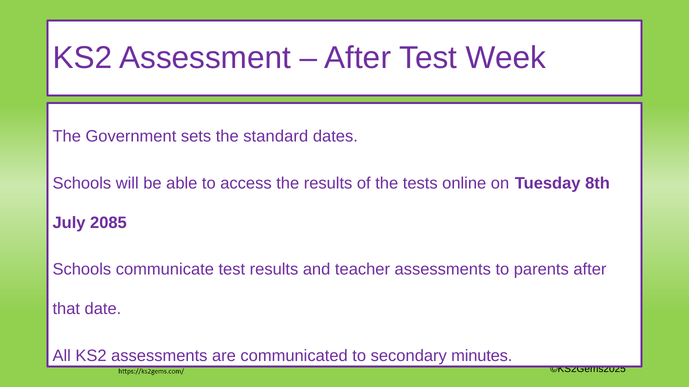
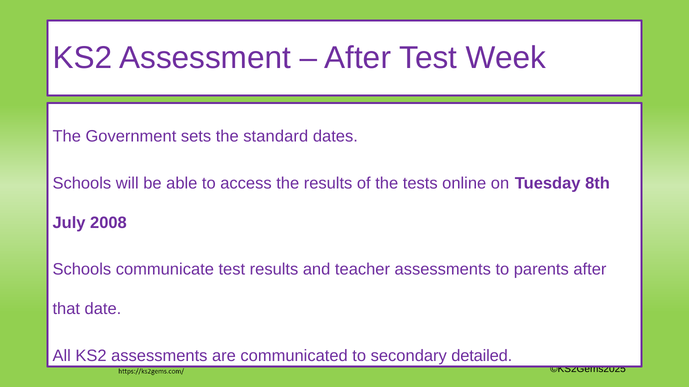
2085: 2085 -> 2008
minutes: minutes -> detailed
